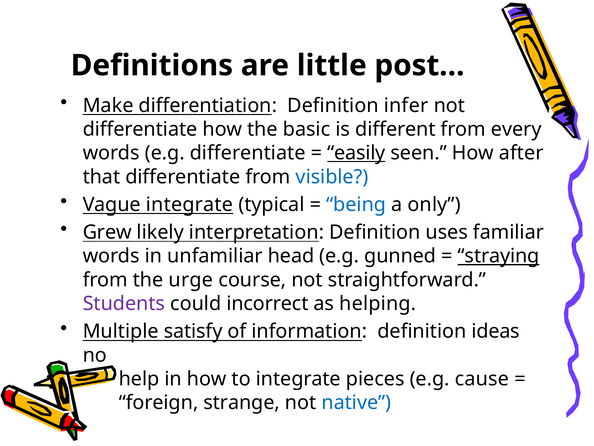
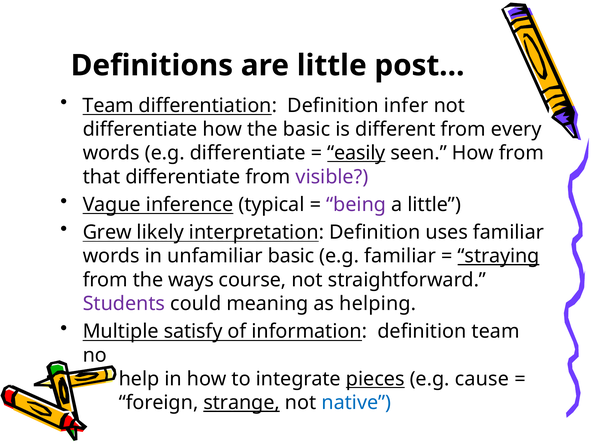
Make at (108, 105): Make -> Team
How after: after -> from
visible colour: blue -> purple
Vague integrate: integrate -> inference
being colour: blue -> purple
a only: only -> little
unfamiliar head: head -> basic
e.g gunned: gunned -> familiar
urge: urge -> ways
incorrect: incorrect -> meaning
definition ideas: ideas -> team
pieces underline: none -> present
strange underline: none -> present
